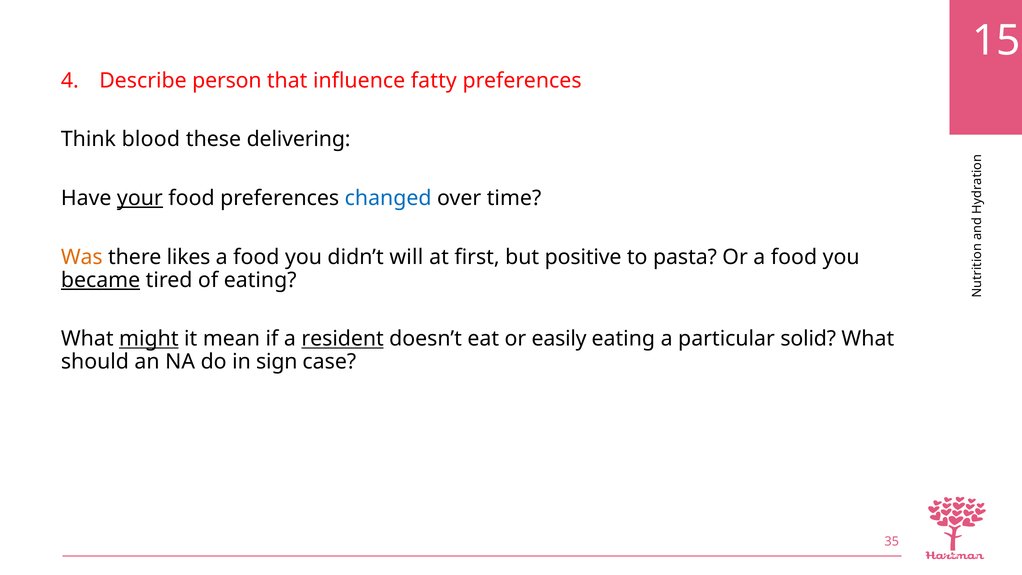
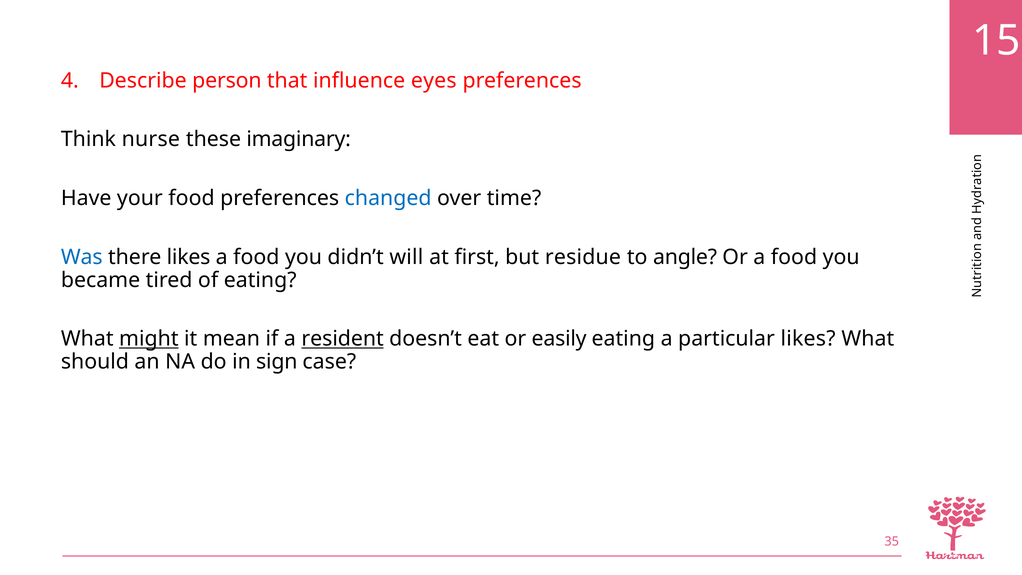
fatty: fatty -> eyes
blood: blood -> nurse
delivering: delivering -> imaginary
your underline: present -> none
Was colour: orange -> blue
positive: positive -> residue
pasta: pasta -> angle
became underline: present -> none
particular solid: solid -> likes
